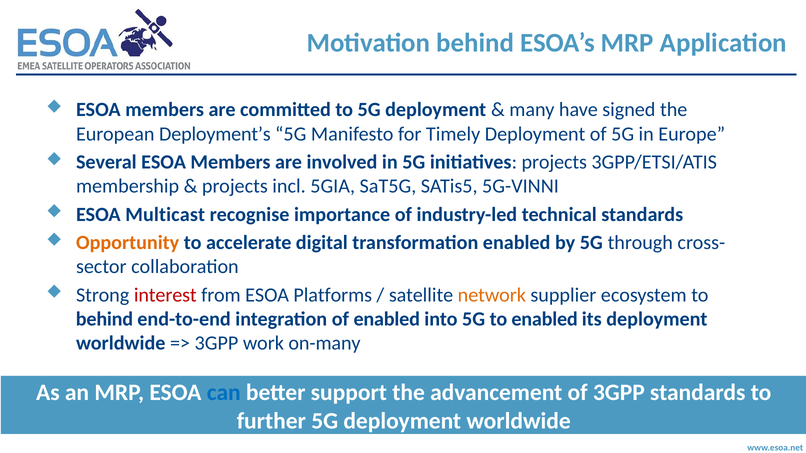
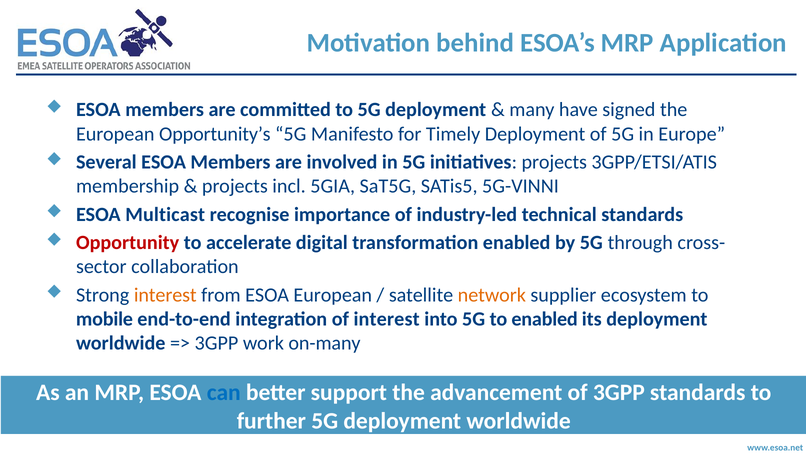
Deployment’s: Deployment’s -> Opportunity’s
Opportunity colour: orange -> red
interest at (165, 295) colour: red -> orange
ESOA Platforms: Platforms -> European
behind at (104, 319): behind -> mobile
of enabled: enabled -> interest
